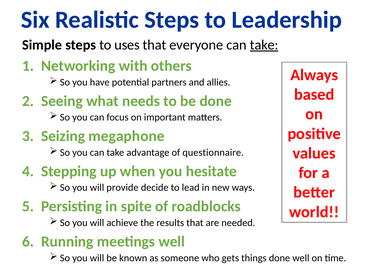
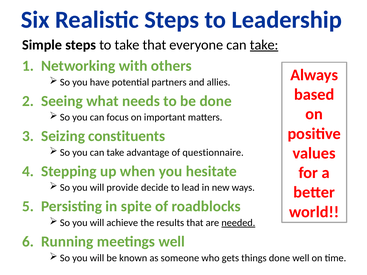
to uses: uses -> take
megaphone: megaphone -> constituents
needed underline: none -> present
